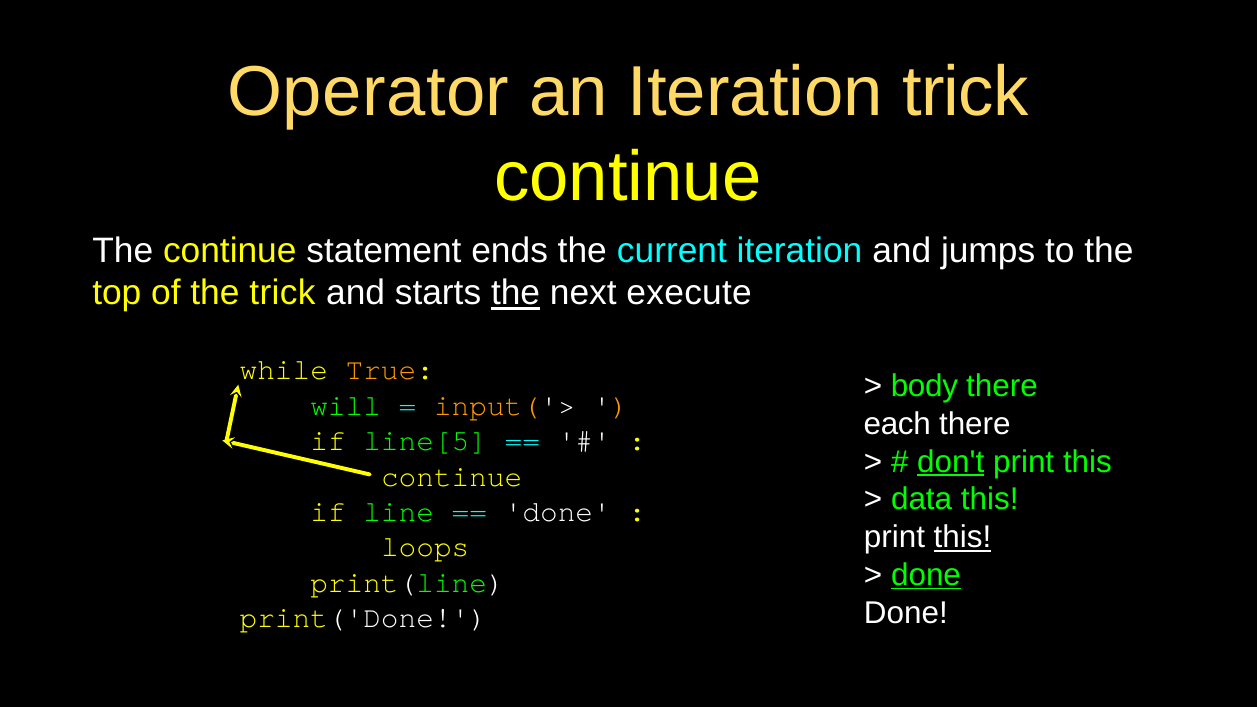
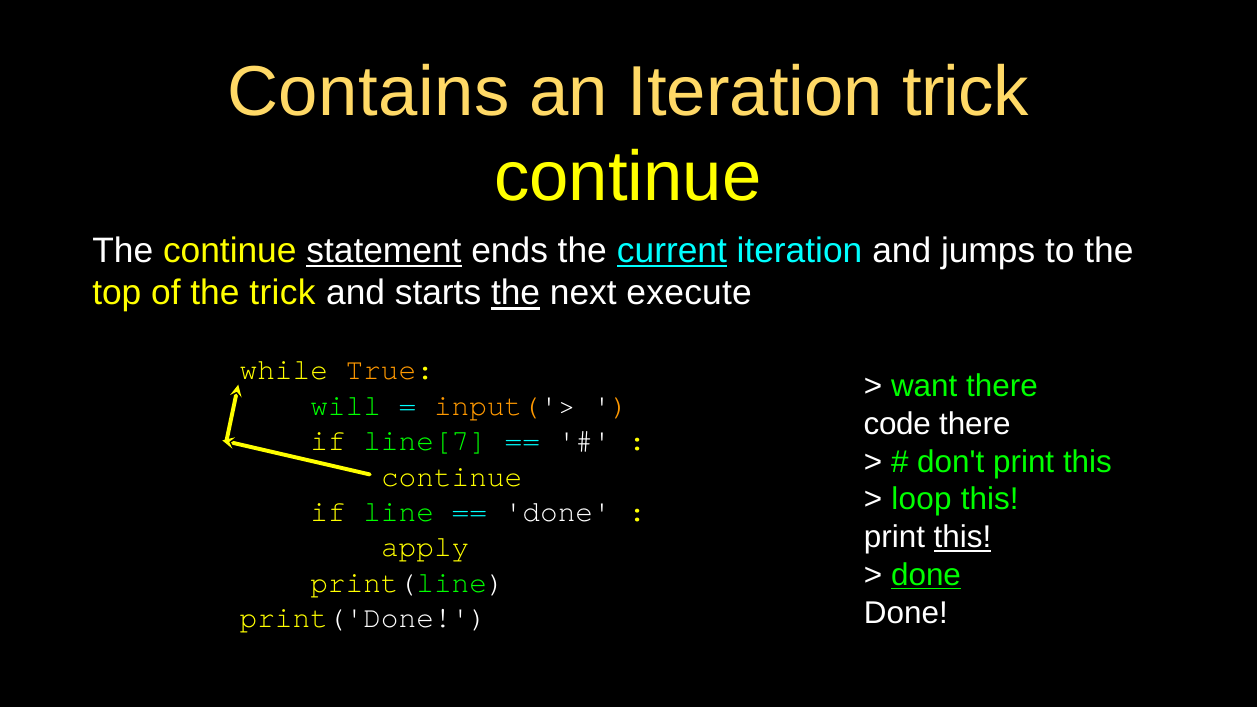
Operator: Operator -> Contains
statement underline: none -> present
current underline: none -> present
body: body -> want
each: each -> code
line[5: line[5 -> line[7
don't underline: present -> none
data: data -> loop
loops: loops -> apply
